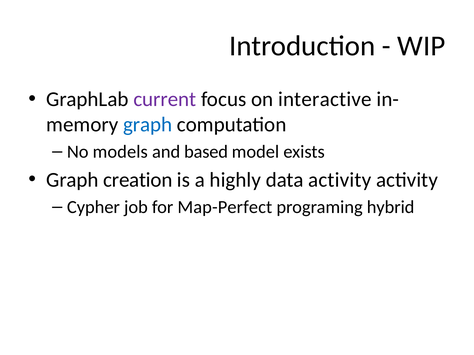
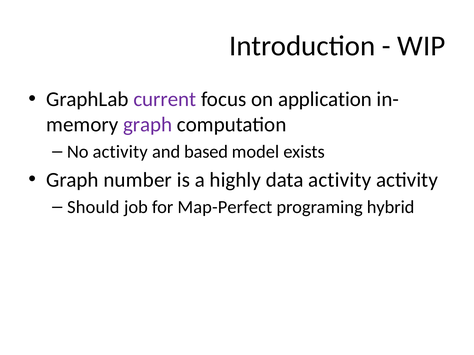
interactive: interactive -> application
graph at (148, 125) colour: blue -> purple
No models: models -> activity
creation: creation -> number
Cypher: Cypher -> Should
